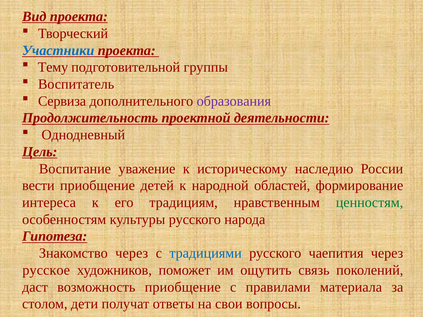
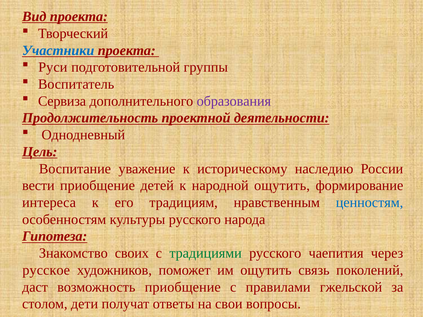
Тему: Тему -> Руси
народной областей: областей -> ощутить
ценностям colour: green -> blue
Знакомство через: через -> своих
традициями colour: blue -> green
материала: материала -> гжельской
